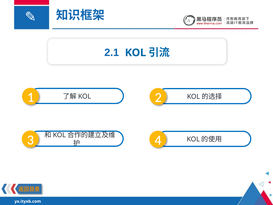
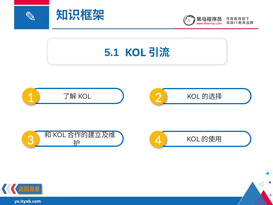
2.1: 2.1 -> 5.1
